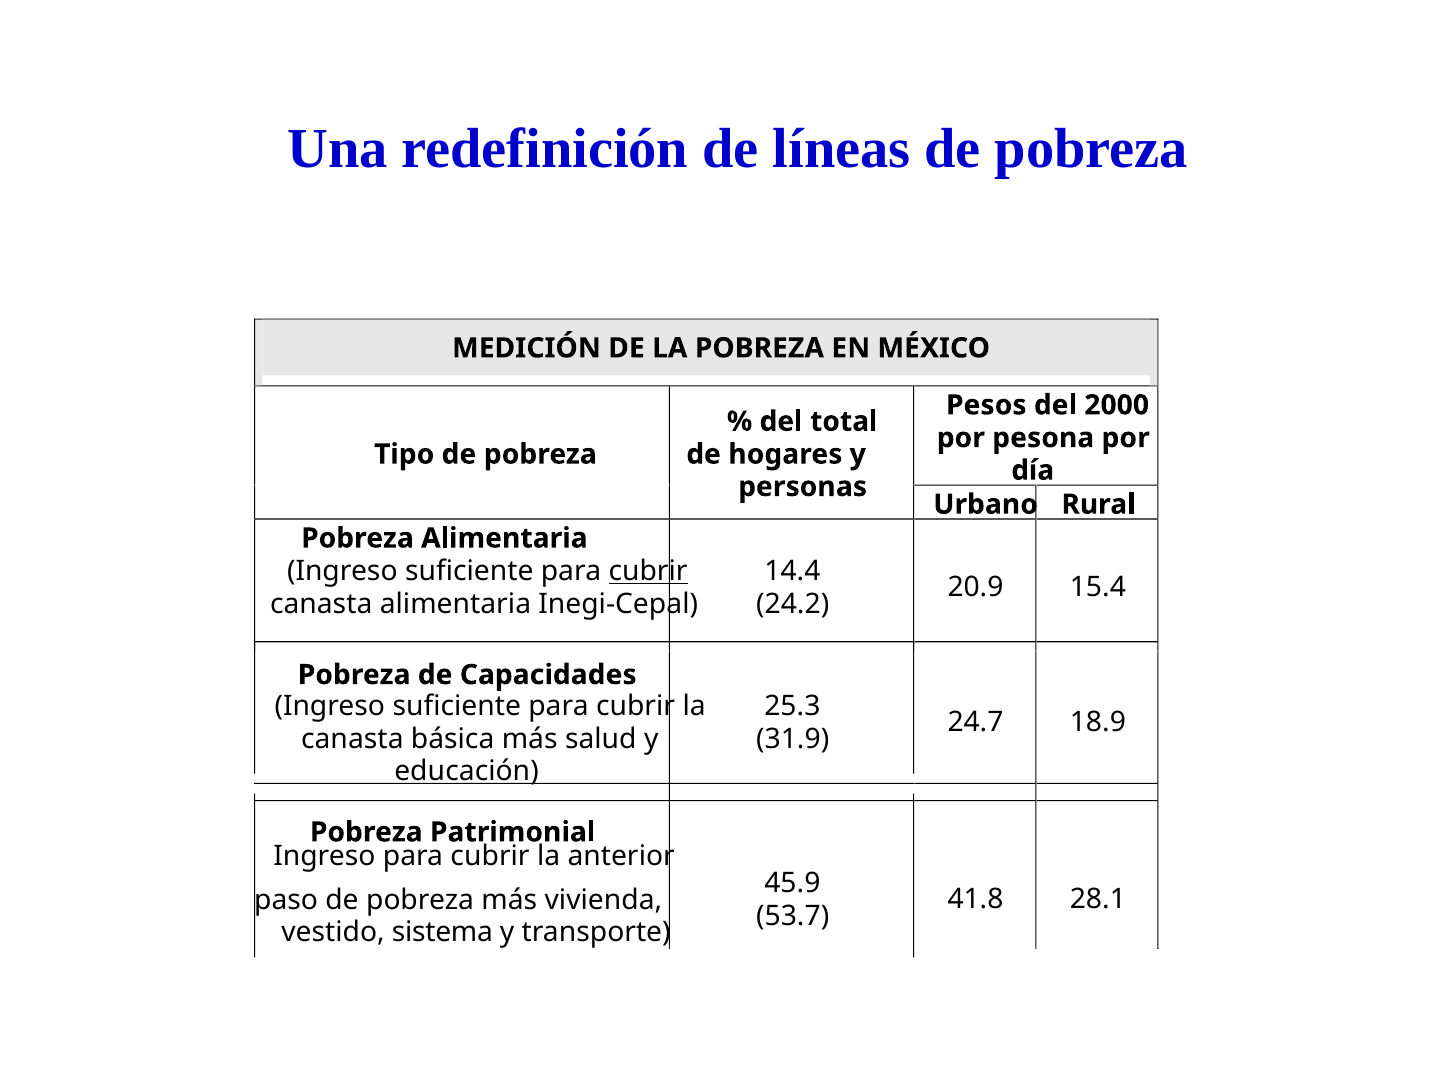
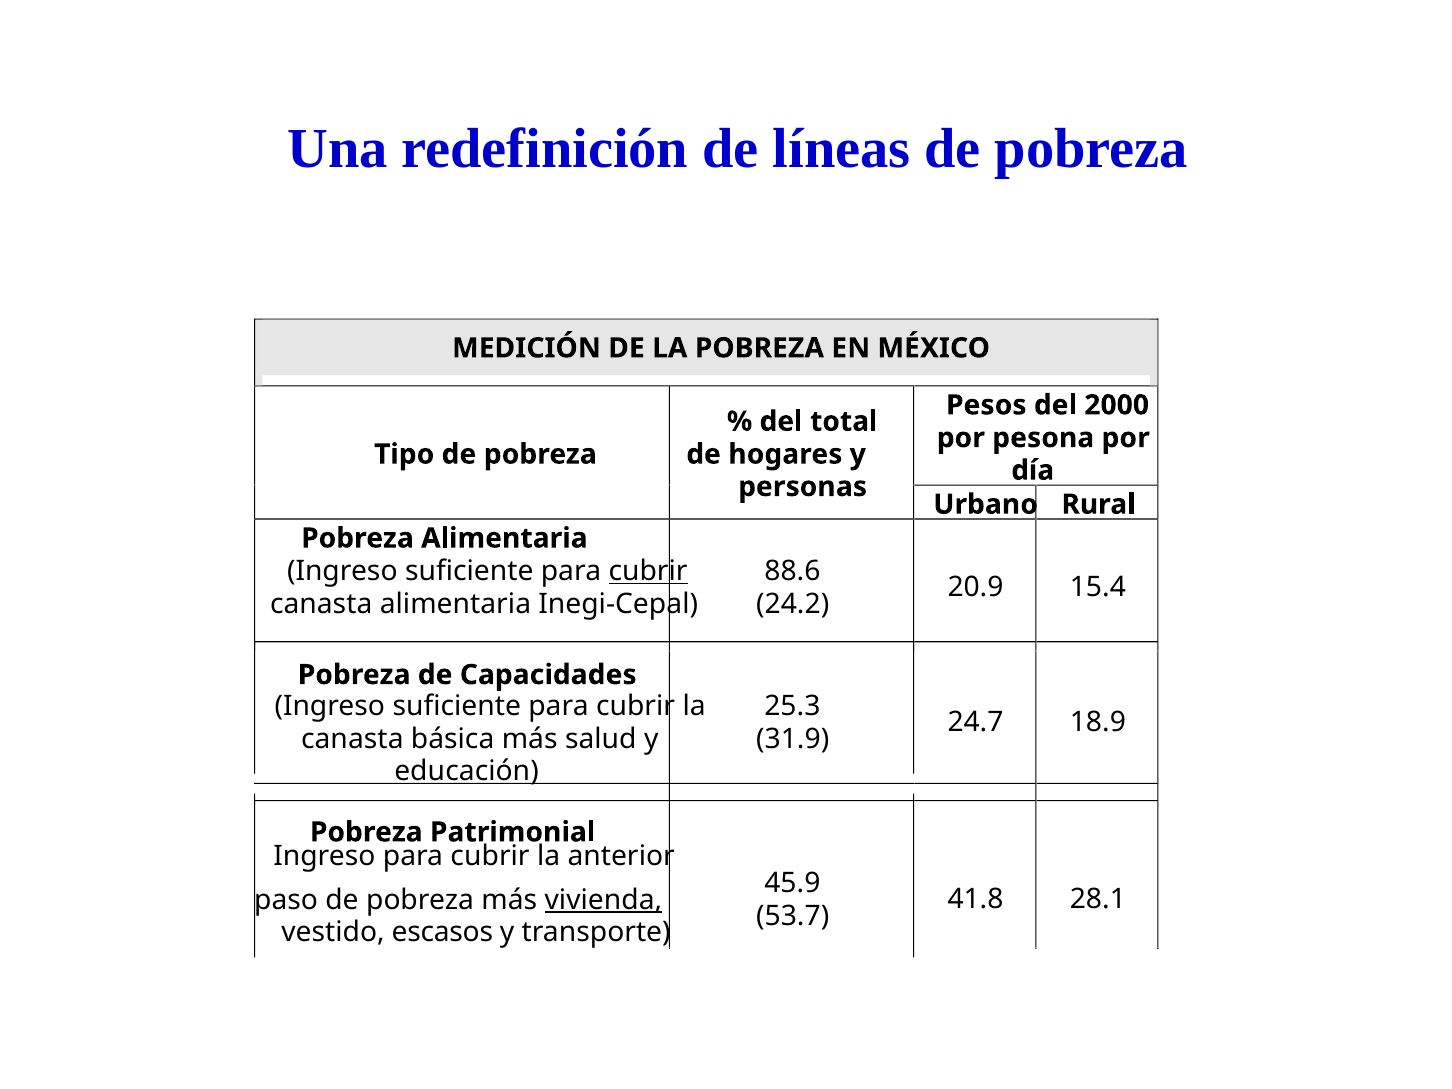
14.4: 14.4 -> 88.6
vivienda underline: none -> present
sistema: sistema -> escasos
